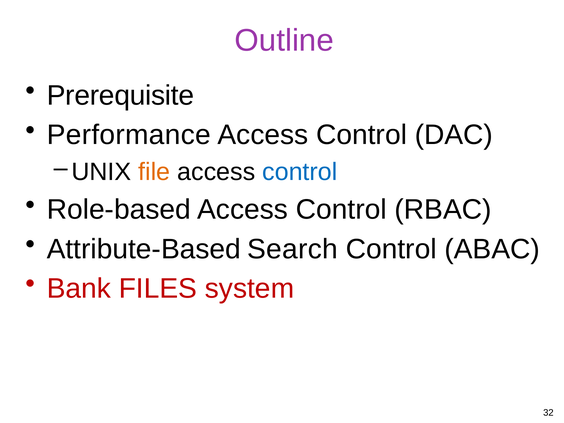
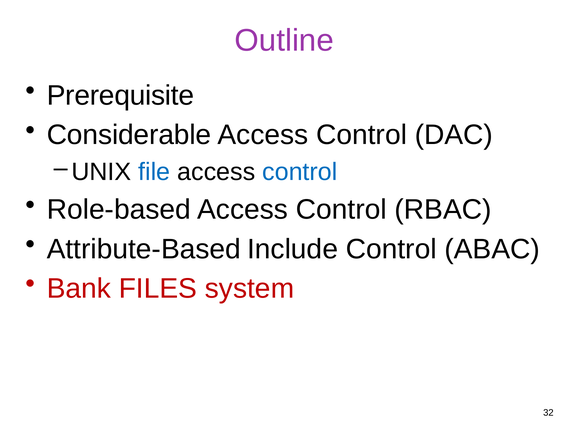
Performance: Performance -> Considerable
file colour: orange -> blue
Search: Search -> Include
